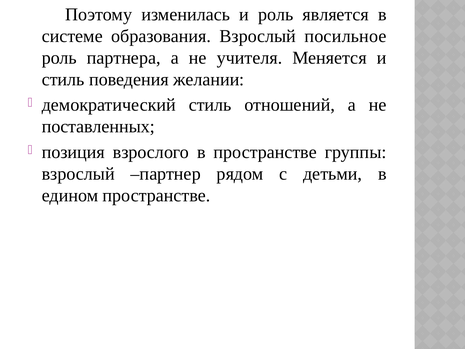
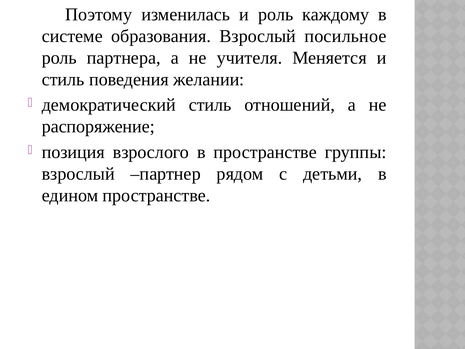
является: является -> каждому
поставленных: поставленных -> распоряжение
